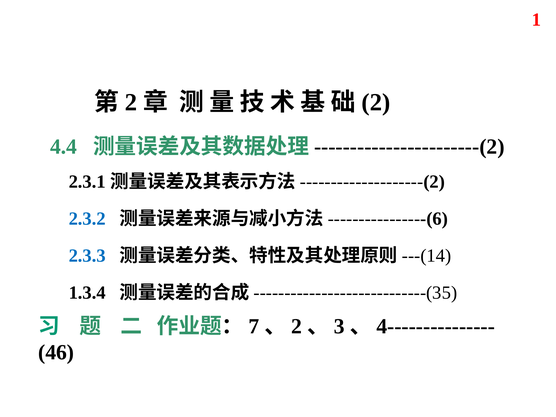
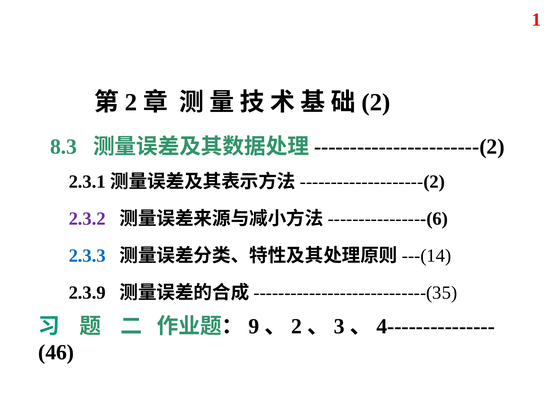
4.4: 4.4 -> 8.3
2.3.2 colour: blue -> purple
1.3.4: 1.3.4 -> 2.3.9
7: 7 -> 9
